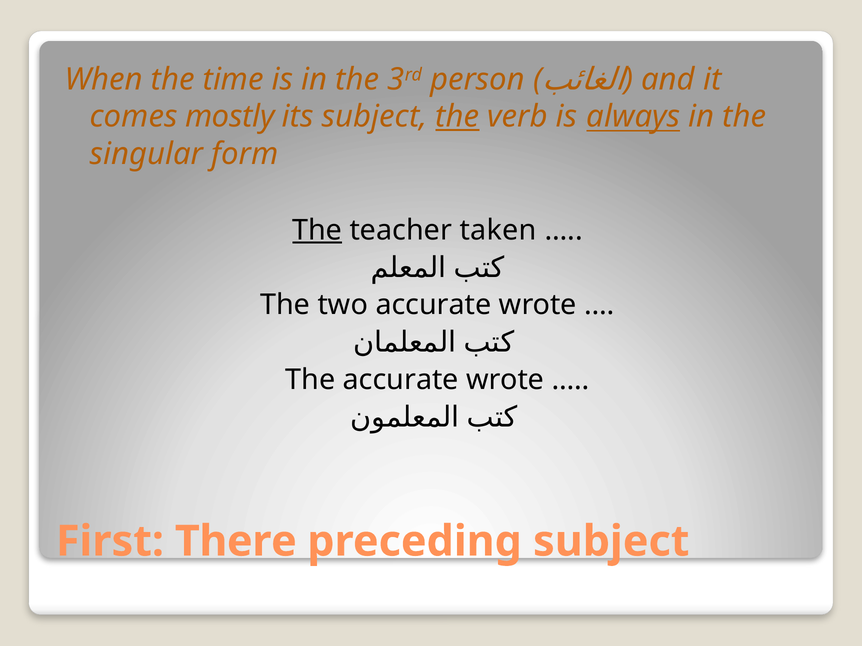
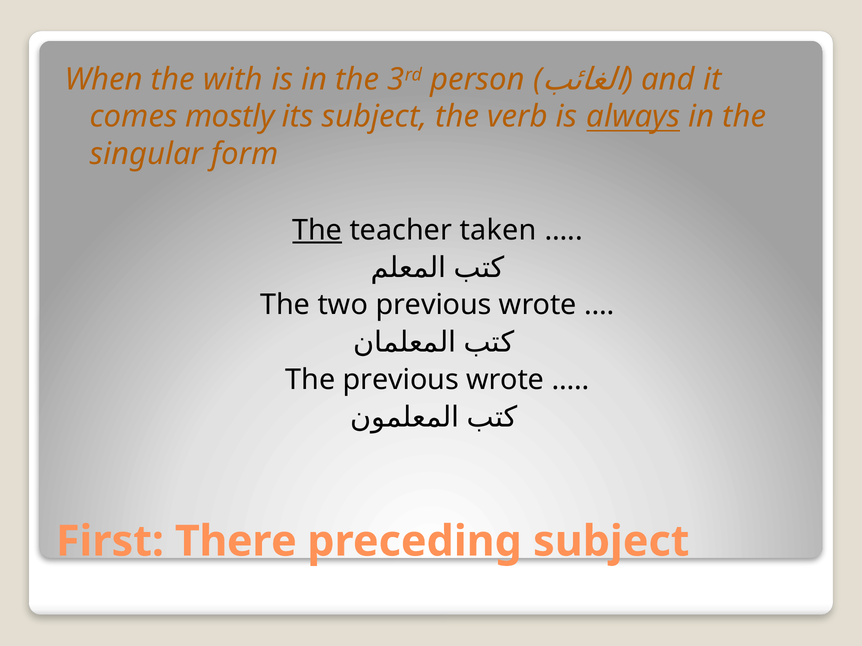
time: time -> with
the at (457, 117) underline: present -> none
two accurate: accurate -> previous
The accurate: accurate -> previous
